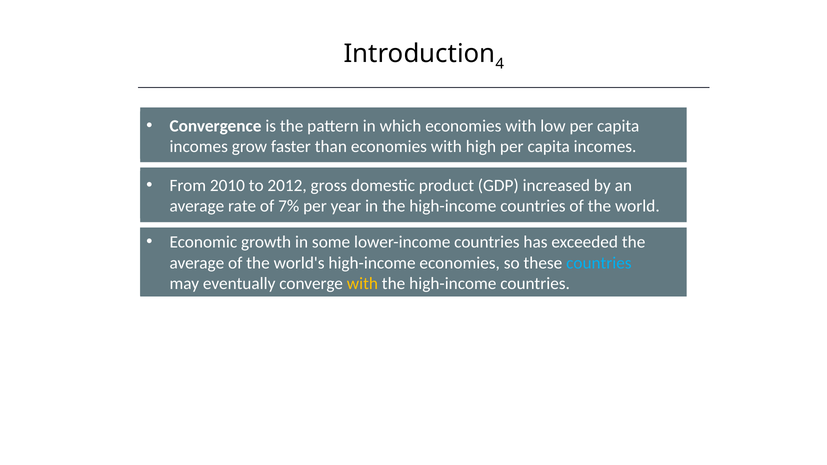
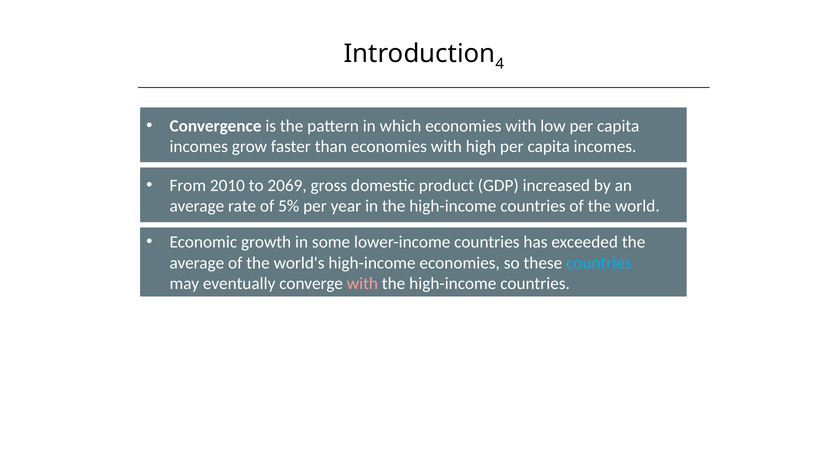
2012: 2012 -> 2069
7%: 7% -> 5%
with at (362, 284) colour: yellow -> pink
